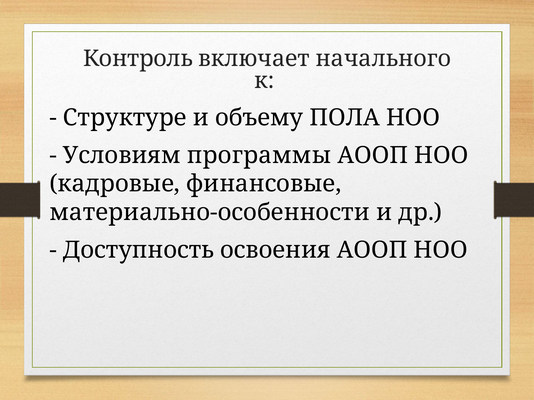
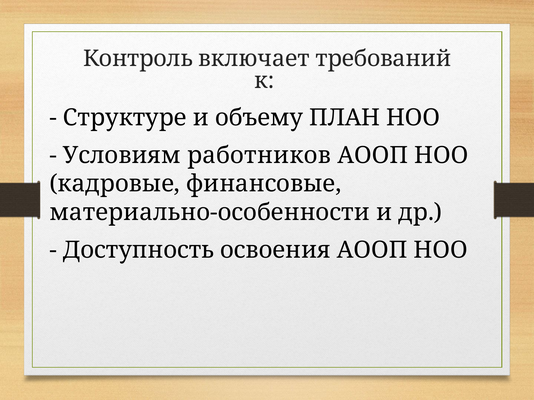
начального: начального -> требований
ПОЛА: ПОЛА -> ПЛАН
программы: программы -> работников
